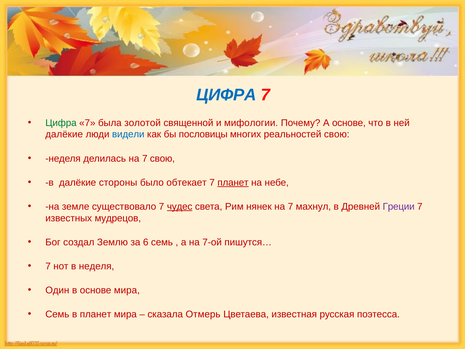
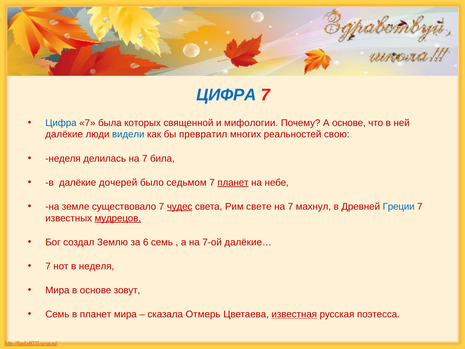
Цифра at (61, 123) colour: green -> blue
золотой: золотой -> которых
пословицы: пословицы -> превратил
7 свою: свою -> била
стороны: стороны -> дочерей
обтекает: обтекает -> седьмом
нянек: нянек -> свете
Греции colour: purple -> blue
мудрецов underline: none -> present
пишутся…: пишутся… -> далёкие…
Один at (57, 290): Один -> Мира
основе мира: мира -> зовут
известная underline: none -> present
